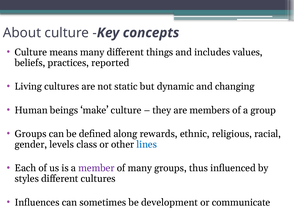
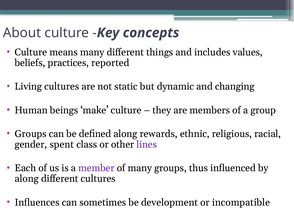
levels: levels -> spent
lines colour: blue -> purple
styles at (27, 178): styles -> along
communicate: communicate -> incompatible
